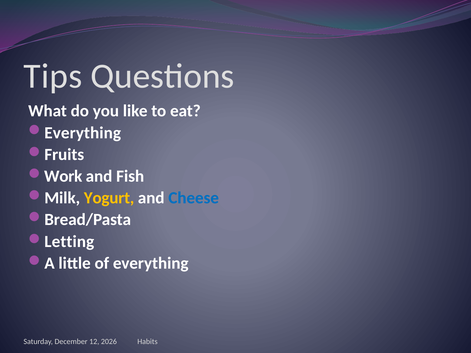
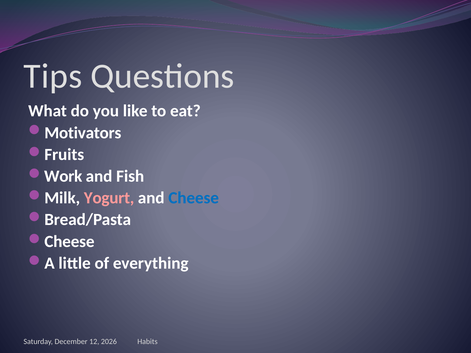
Everything at (83, 133): Everything -> Motivators
Yogurt colour: yellow -> pink
Letting at (69, 242): Letting -> Cheese
